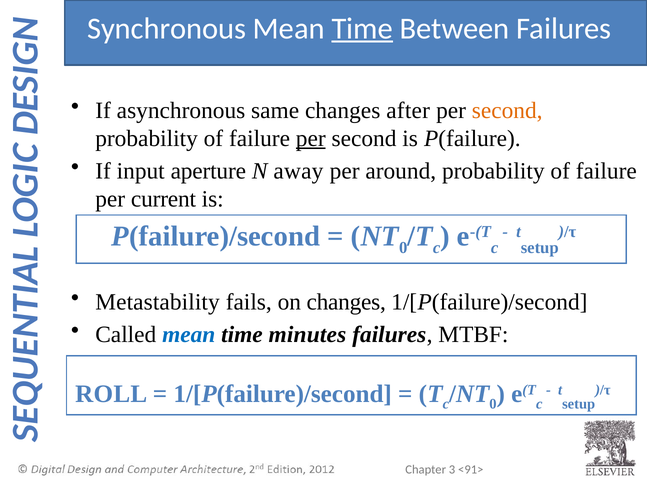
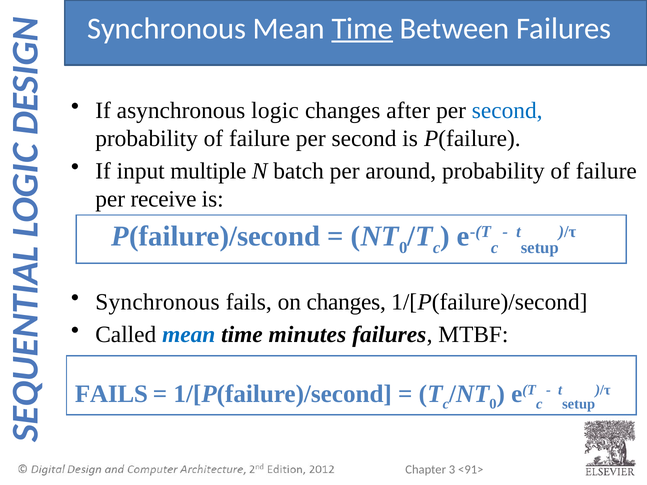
same: same -> logic
second at (507, 110) colour: orange -> blue
per at (311, 138) underline: present -> none
aperture: aperture -> multiple
away: away -> batch
current: current -> receive
Metastability at (158, 302): Metastability -> Synchronous
ROLL at (111, 394): ROLL -> FAILS
